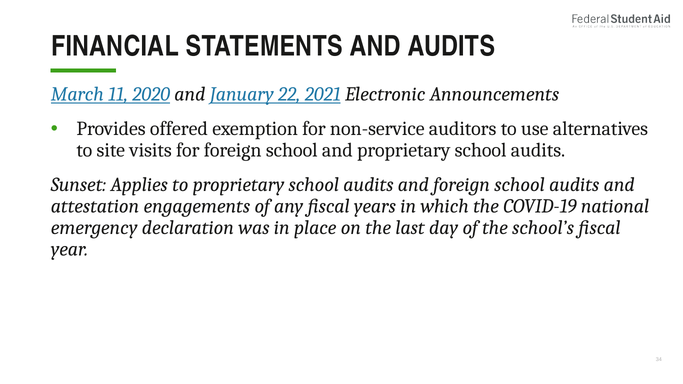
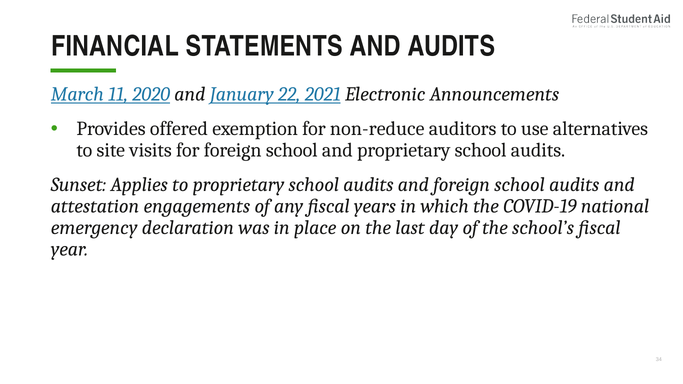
non-service: non-service -> non-reduce
